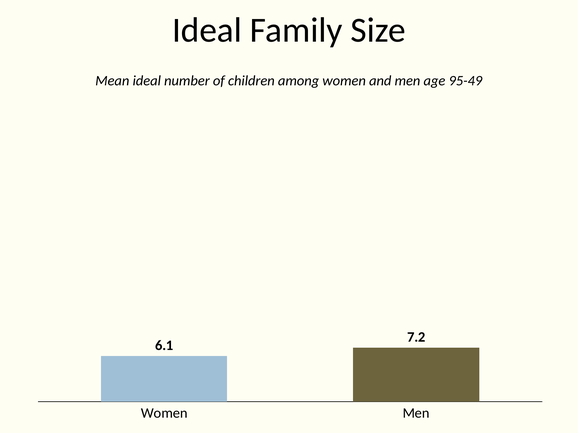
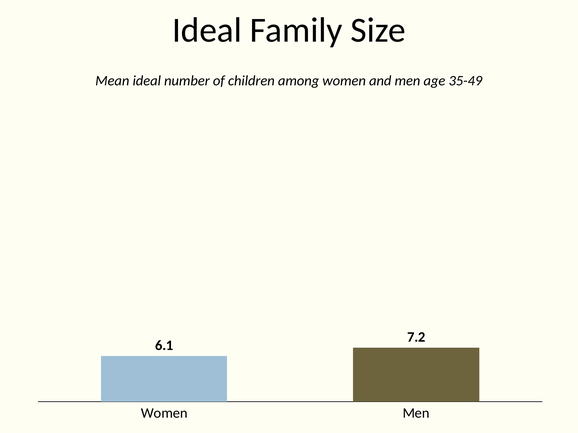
95-49: 95-49 -> 35-49
